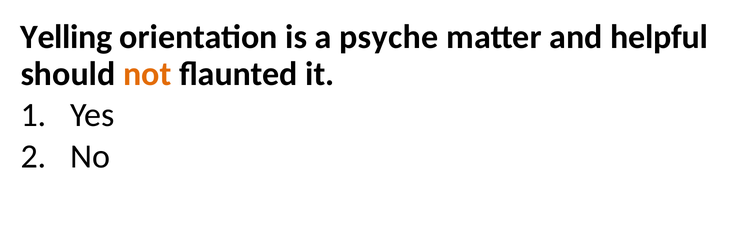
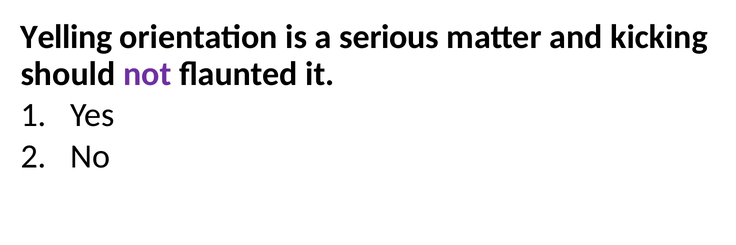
psyche: psyche -> serious
helpful: helpful -> kicking
not colour: orange -> purple
